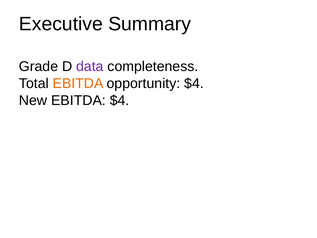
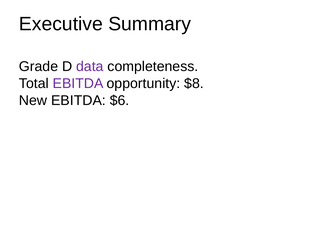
EBITDA at (78, 83) colour: orange -> purple
opportunity $4: $4 -> $8
EBITDA $4: $4 -> $6
